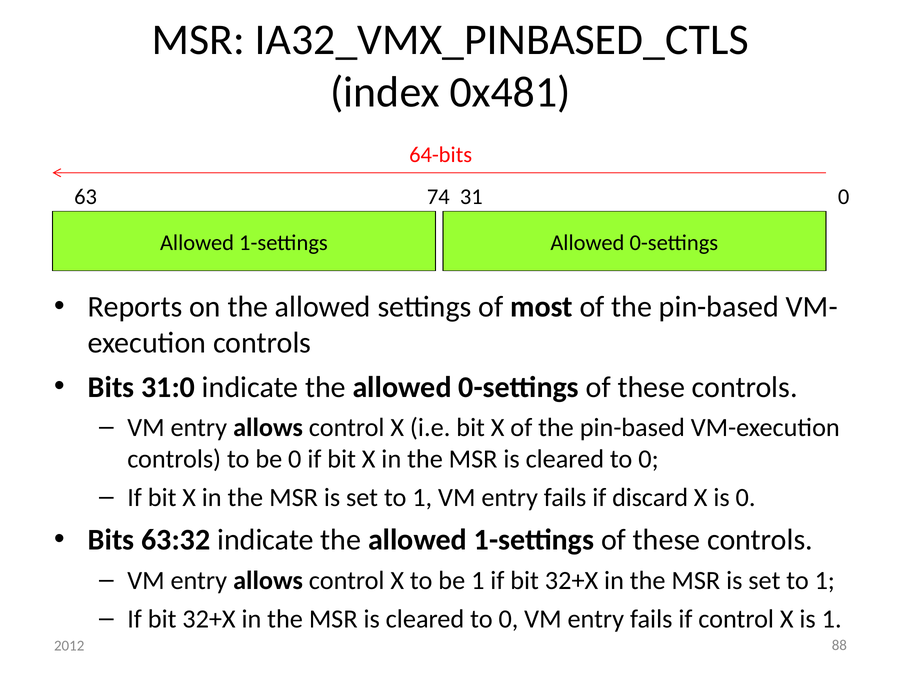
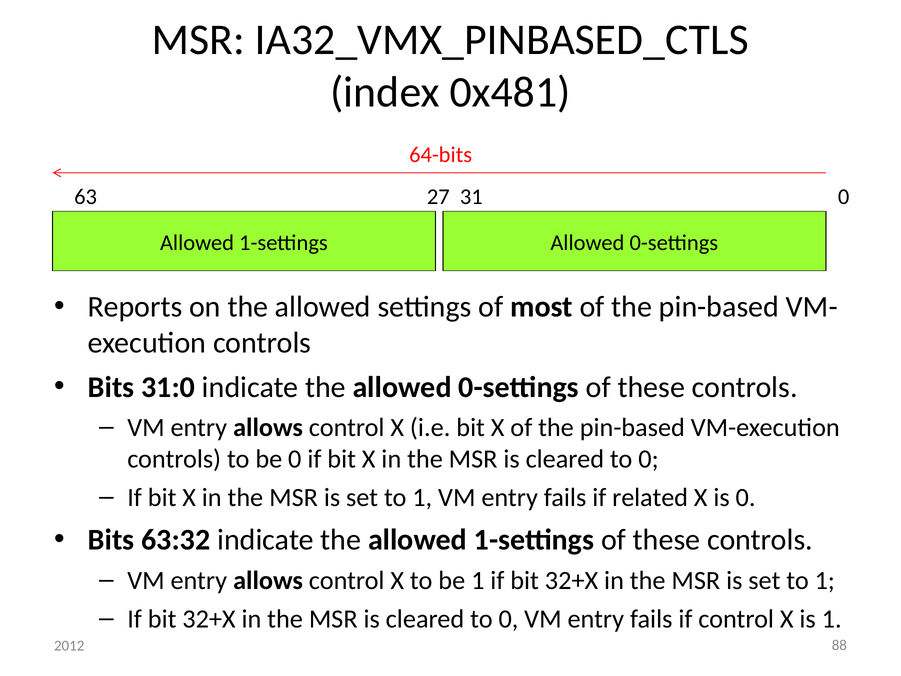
74: 74 -> 27
discard: discard -> related
